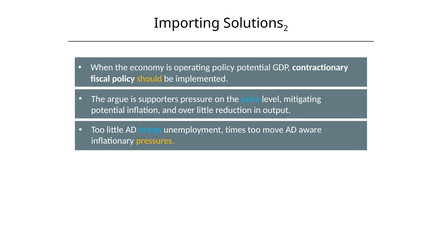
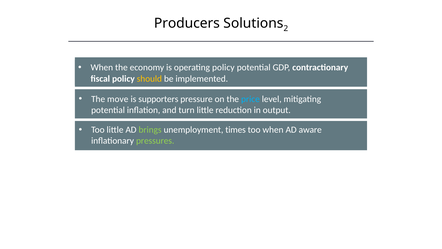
Importing: Importing -> Producers
argue: argue -> move
over: over -> turn
brings colour: light blue -> light green
too move: move -> when
pressures colour: yellow -> light green
